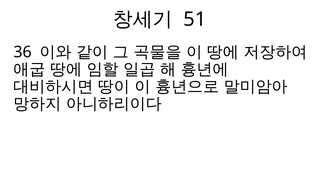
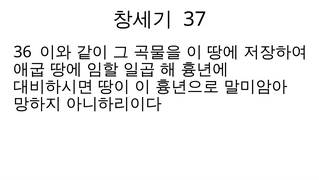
51: 51 -> 37
